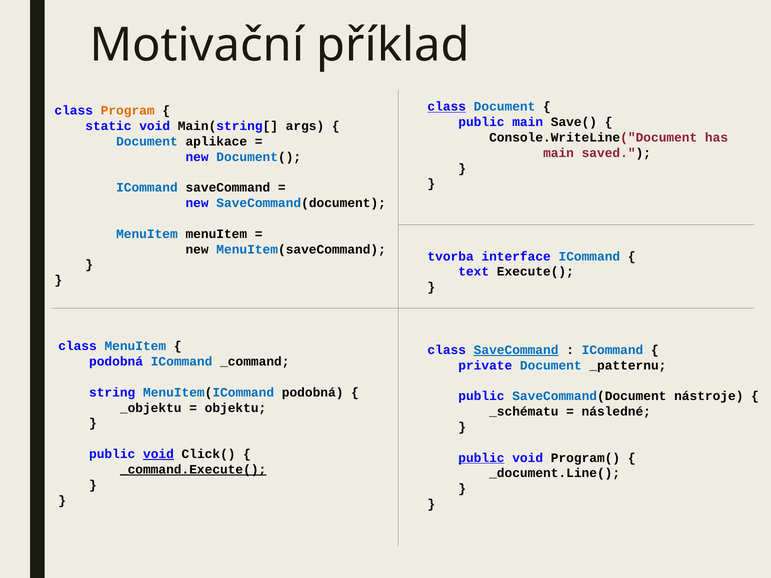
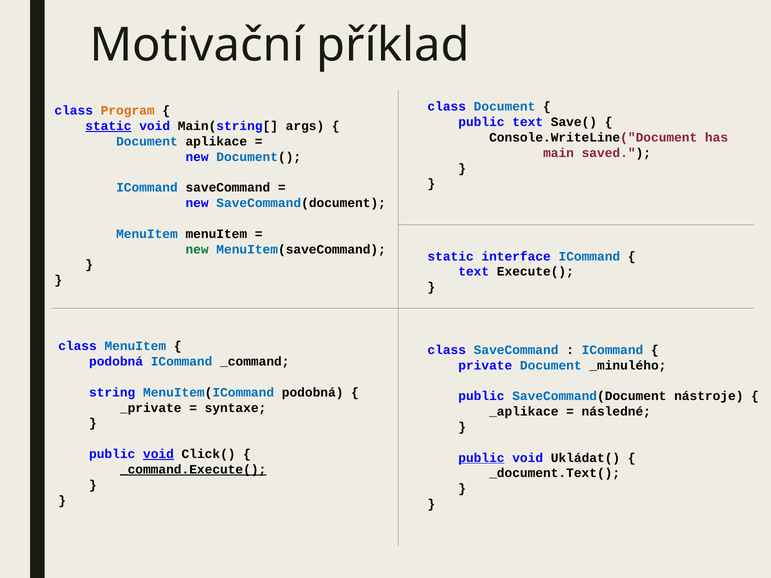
class at (447, 107) underline: present -> none
public main: main -> text
static at (108, 126) underline: none -> present
new at (197, 249) colour: black -> green
tvorba at (451, 256): tvorba -> static
SaveCommand at (516, 350) underline: present -> none
_patternu: _patternu -> _minulého
_objektu: _objektu -> _private
objektu: objektu -> syntaxe
_schématu: _schématu -> _aplikace
Program(: Program( -> Ukládat(
_document.Line(: _document.Line( -> _document.Text(
